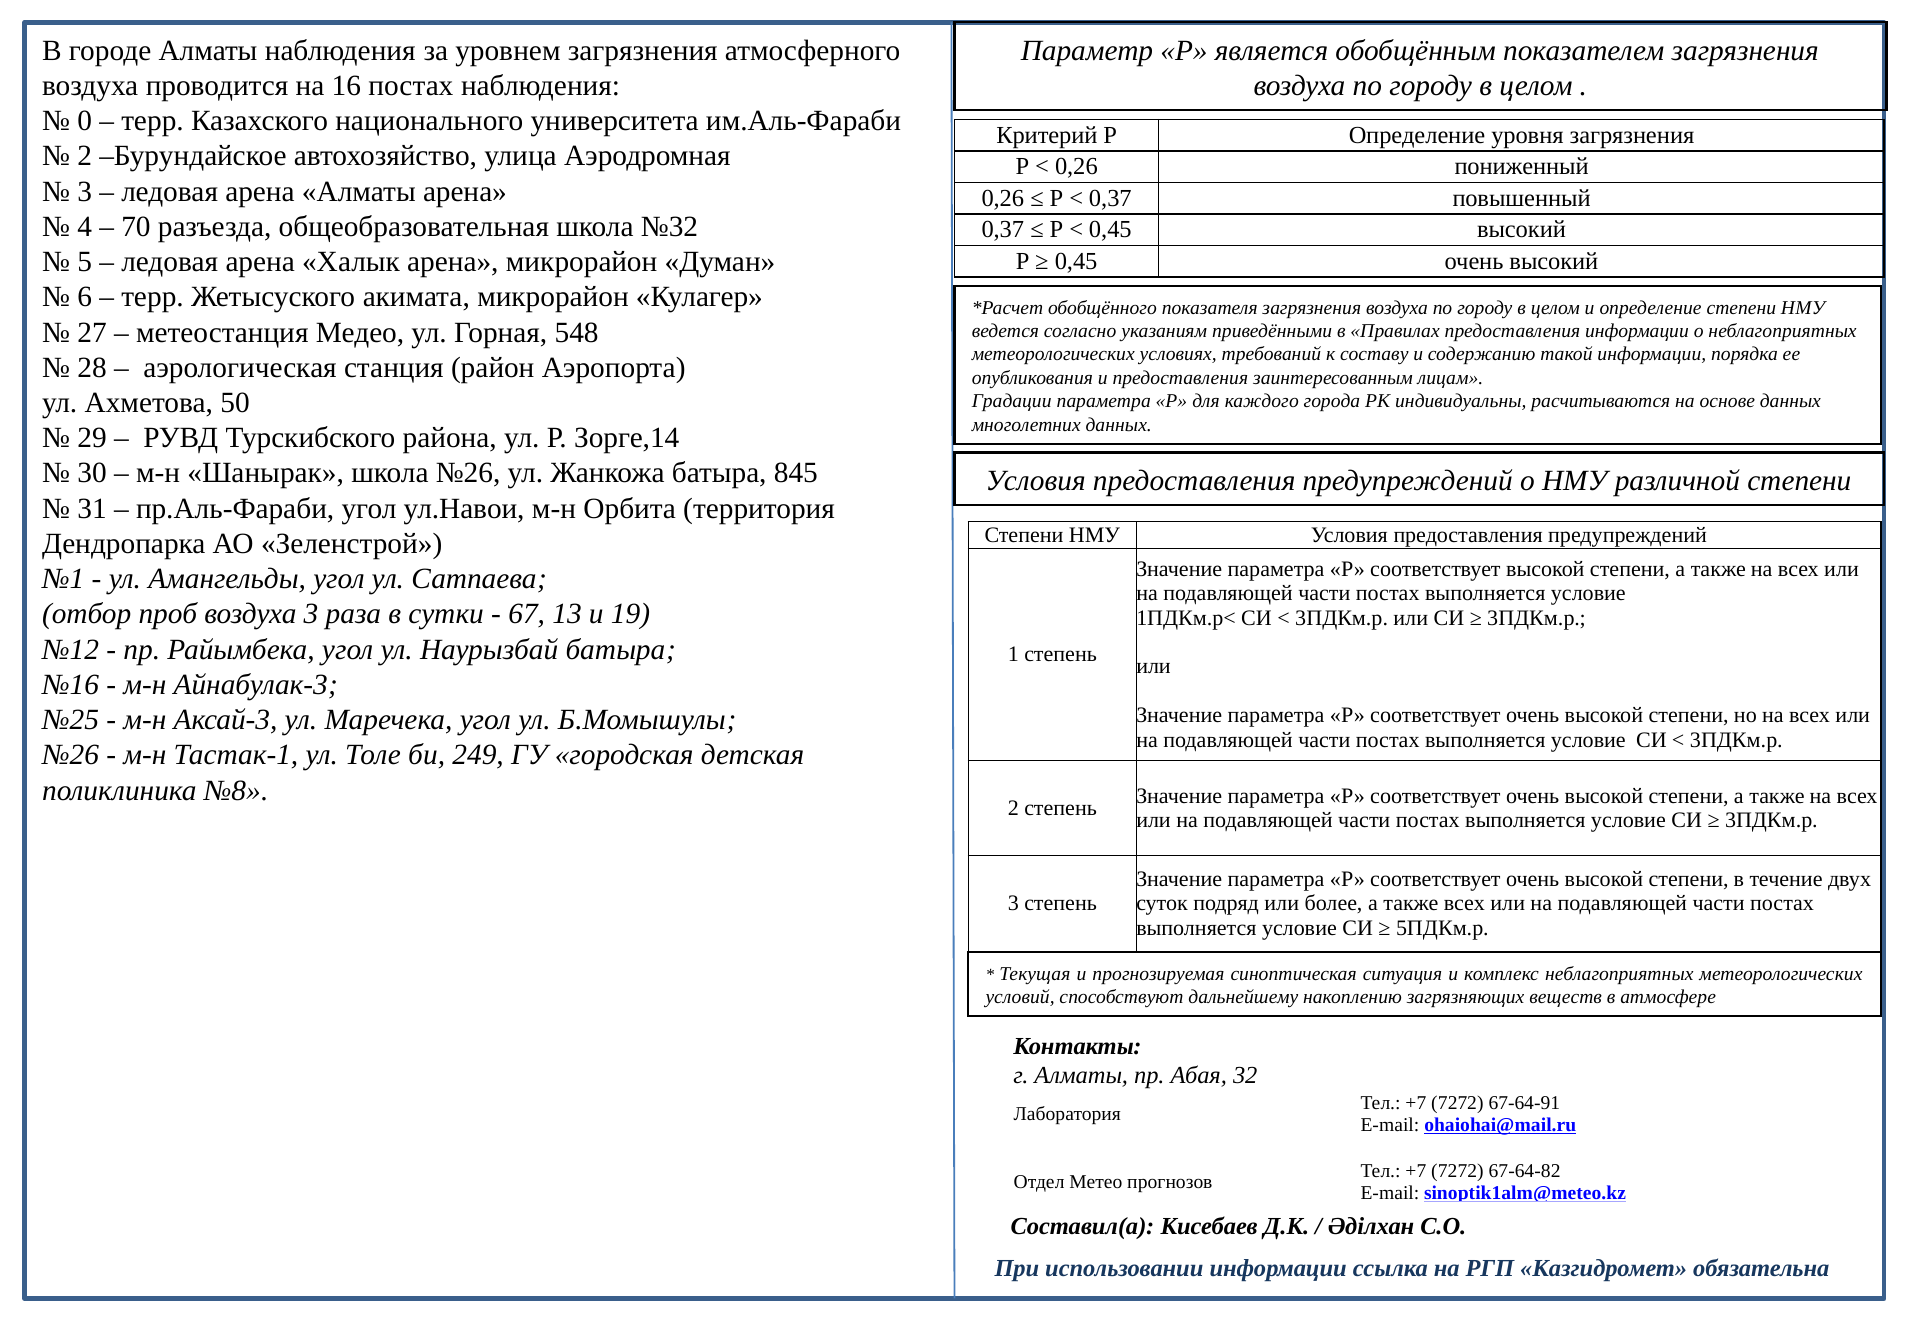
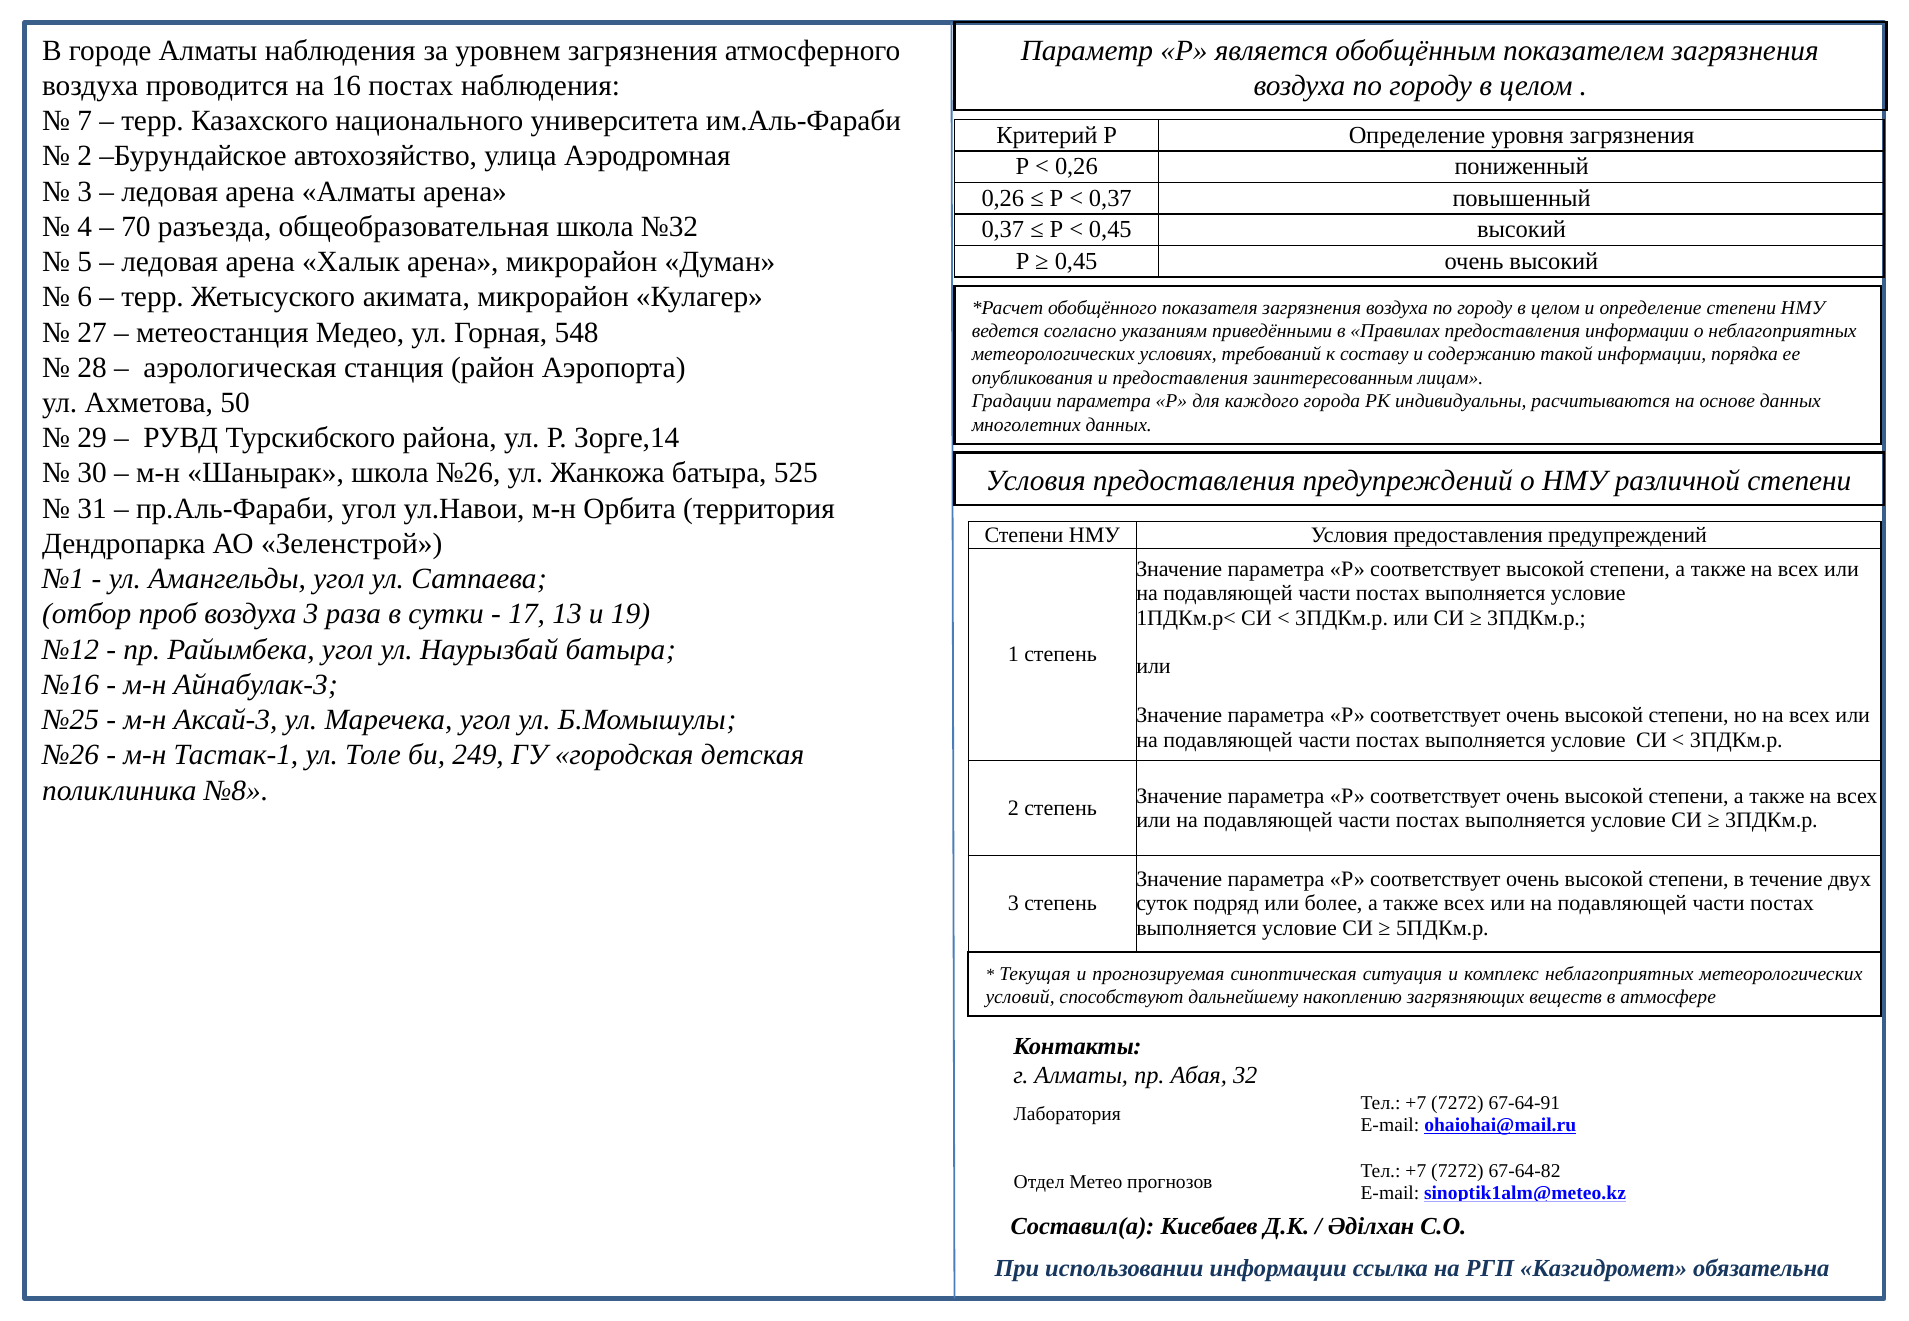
0: 0 -> 7
845: 845 -> 525
67: 67 -> 17
